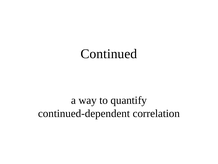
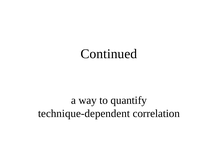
continued-dependent: continued-dependent -> technique-dependent
